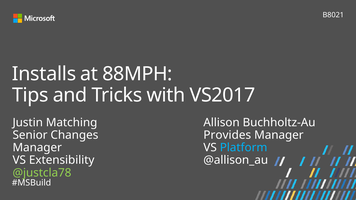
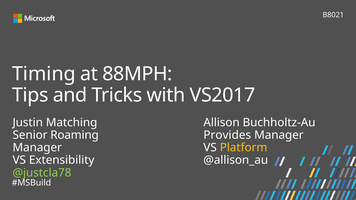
Installs: Installs -> Timing
Changes: Changes -> Roaming
Platform colour: light blue -> yellow
